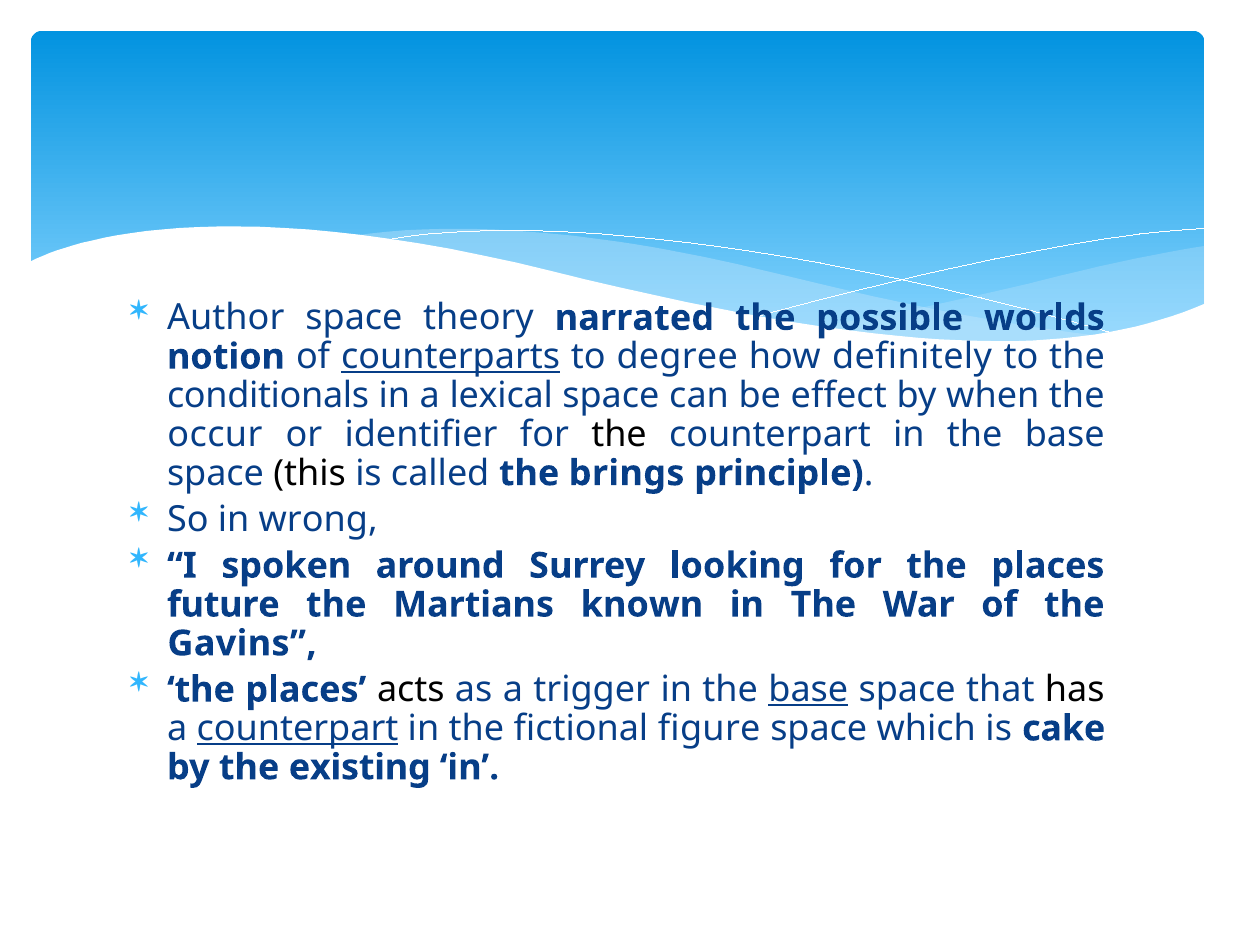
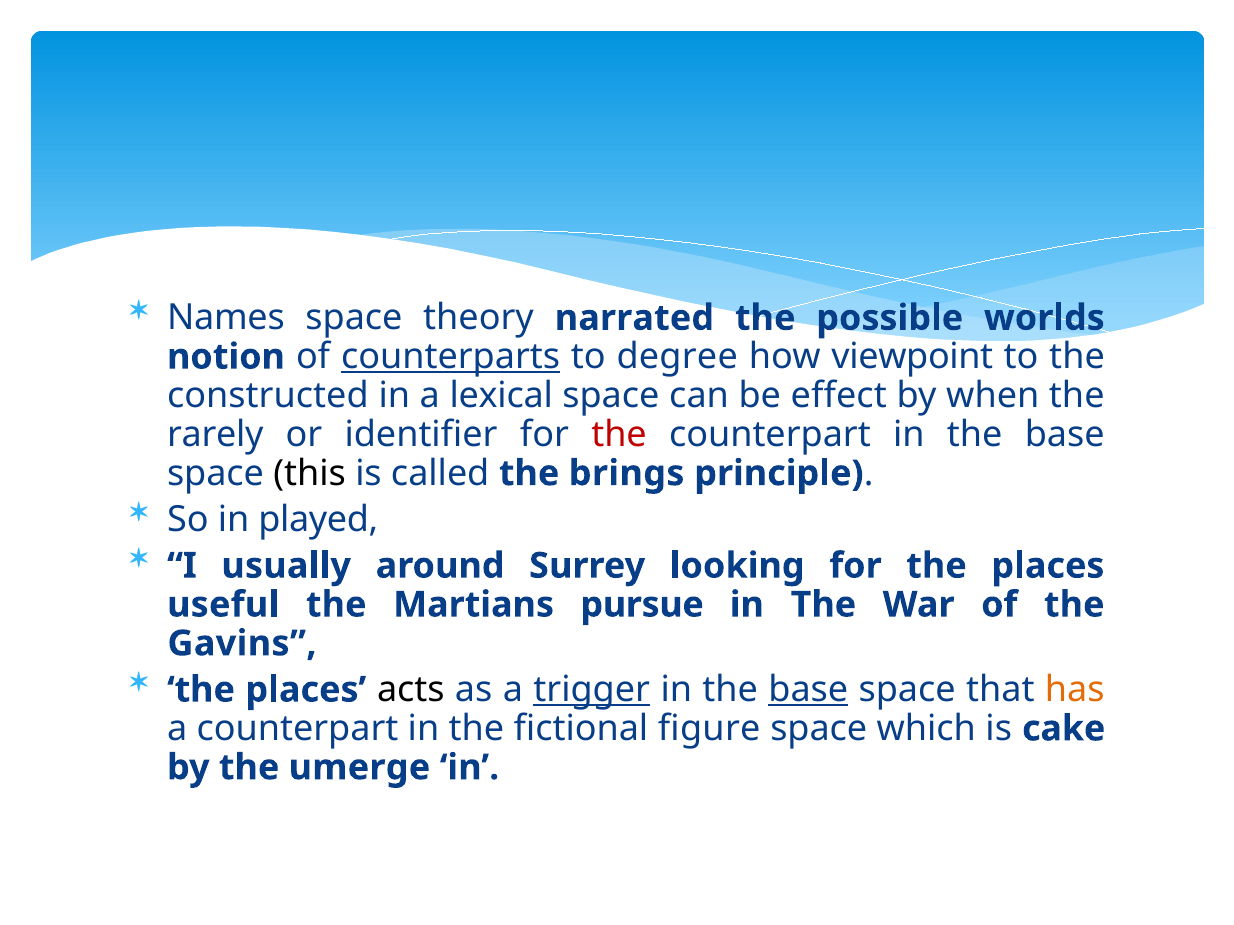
Author: Author -> Names
definitely: definitely -> viewpoint
conditionals: conditionals -> constructed
occur: occur -> rarely
the at (619, 435) colour: black -> red
wrong: wrong -> played
spoken: spoken -> usually
future: future -> useful
known: known -> pursue
trigger underline: none -> present
has colour: black -> orange
counterpart at (297, 729) underline: present -> none
existing: existing -> umerge
